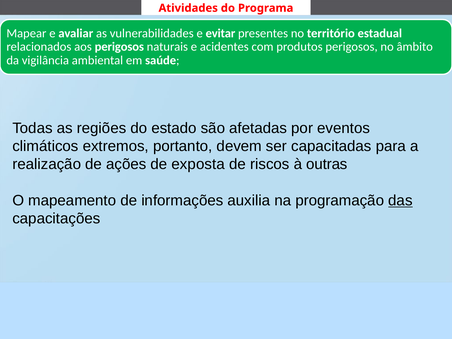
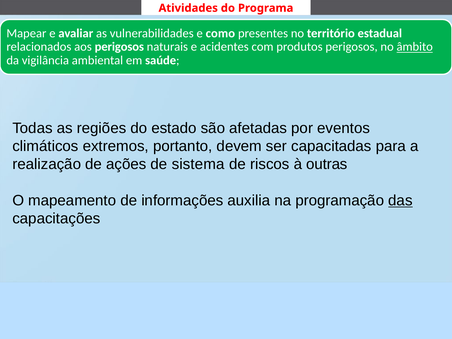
evitar: evitar -> como
âmbito underline: none -> present
exposta: exposta -> sistema
